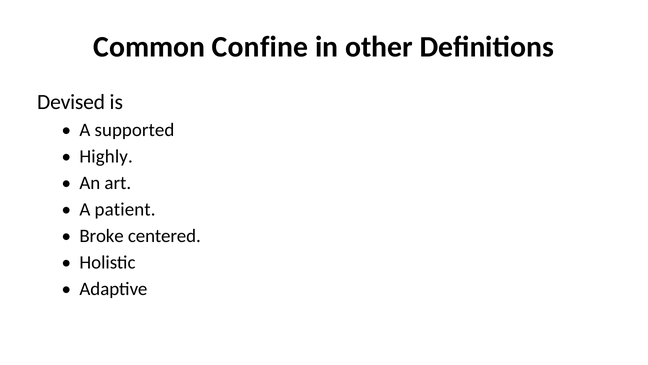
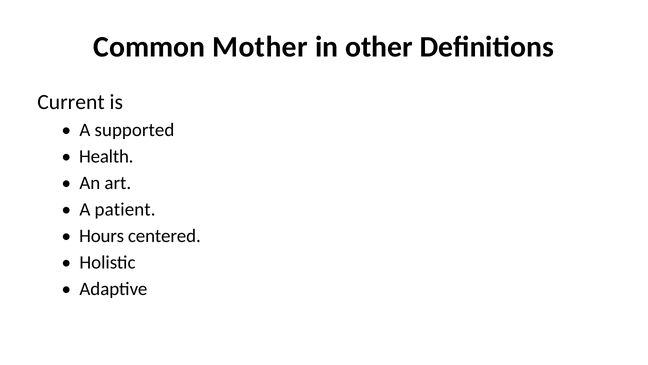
Confine: Confine -> Mother
Devised: Devised -> Current
Highly: Highly -> Health
Broke: Broke -> Hours
